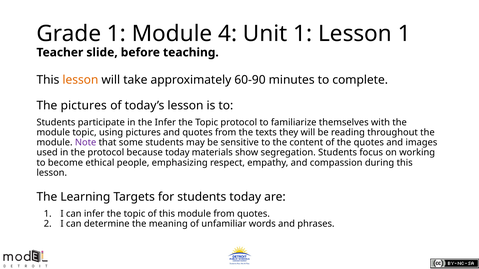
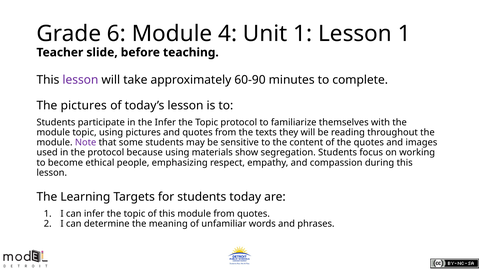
Grade 1: 1 -> 6
lesson at (80, 80) colour: orange -> purple
because today: today -> using
